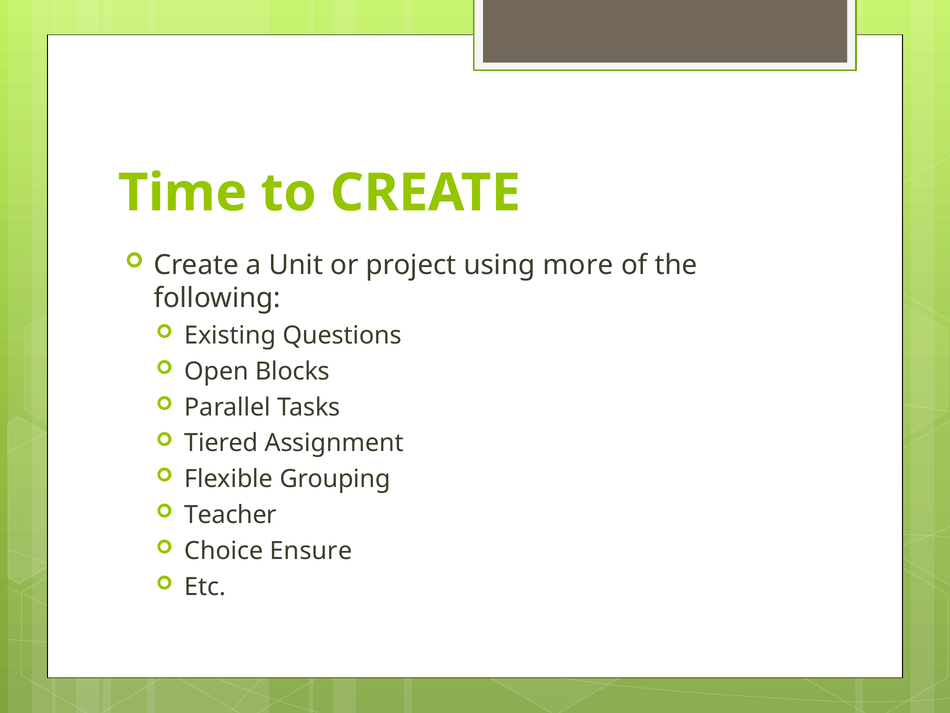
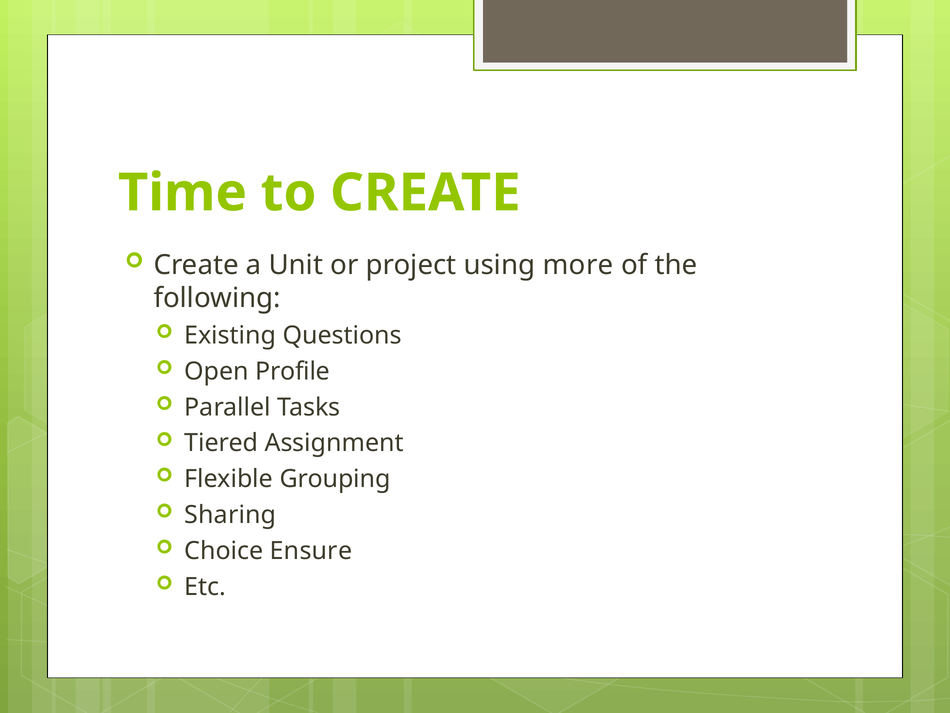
Blocks: Blocks -> Profile
Teacher: Teacher -> Sharing
